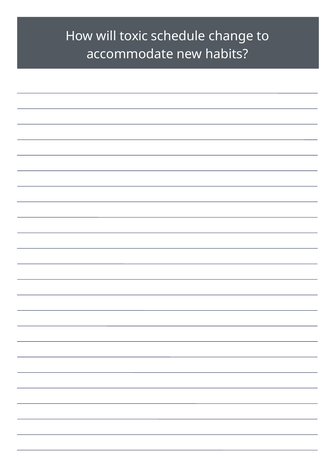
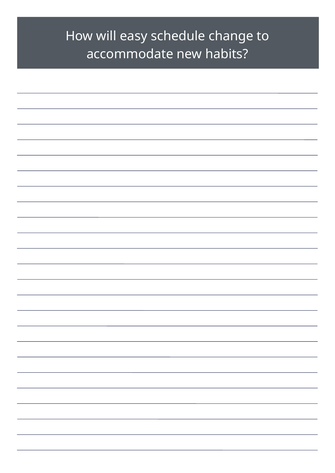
toxic: toxic -> easy
